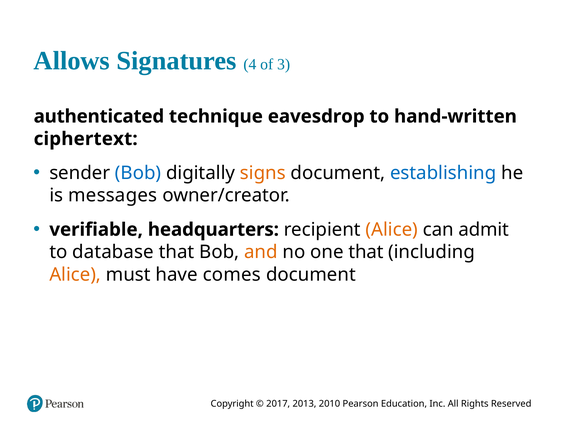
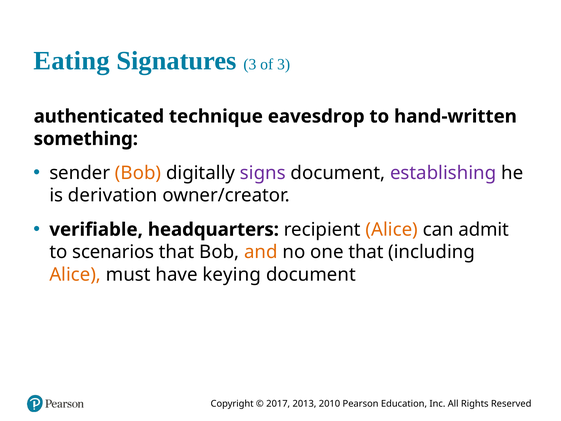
Allows: Allows -> Eating
Signatures 4: 4 -> 3
ciphertext: ciphertext -> something
Bob at (138, 173) colour: blue -> orange
signs colour: orange -> purple
establishing colour: blue -> purple
messages: messages -> derivation
database: database -> scenarios
comes: comes -> keying
